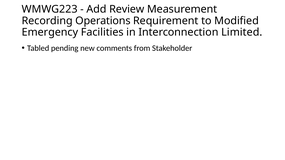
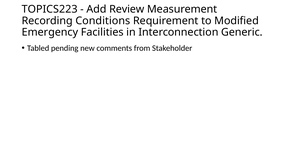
WMWG223: WMWG223 -> TOPICS223
Operations: Operations -> Conditions
Limited: Limited -> Generic
